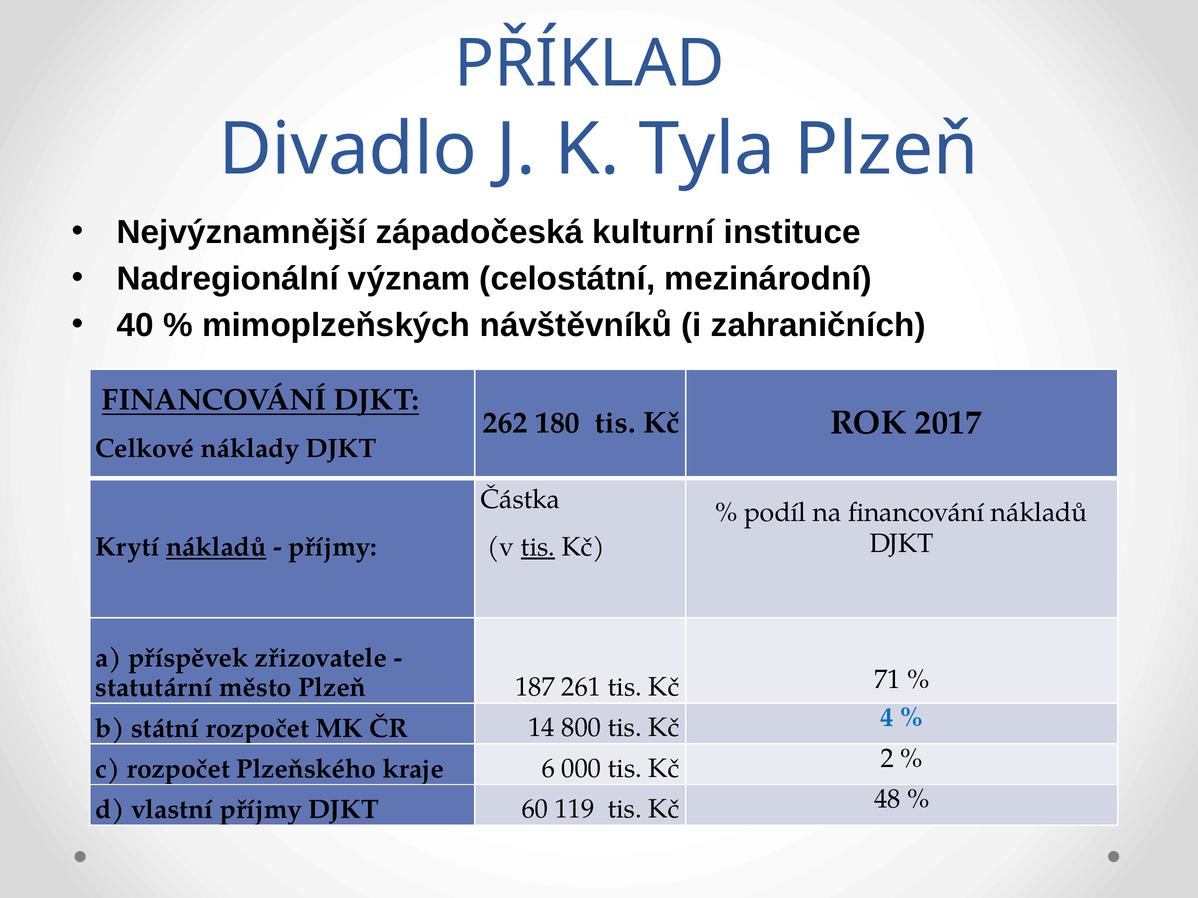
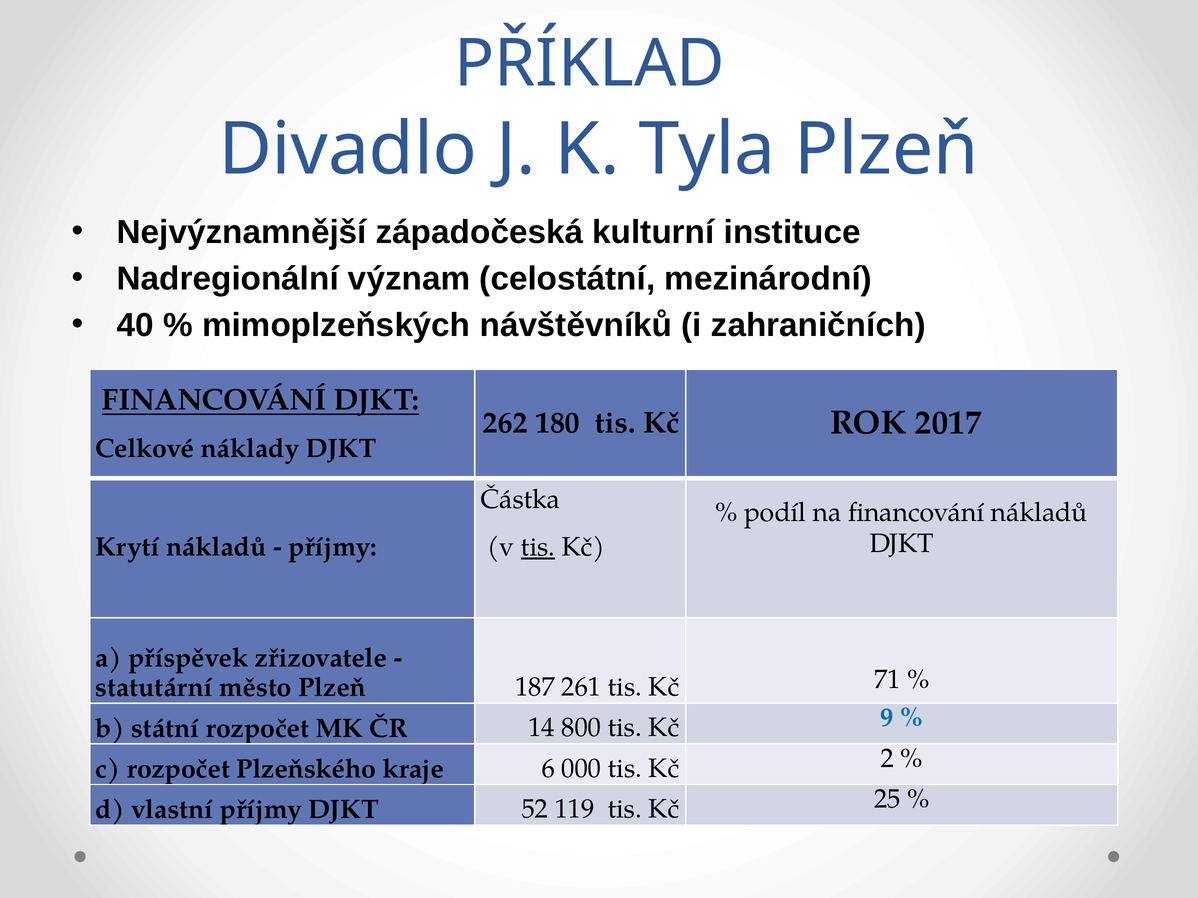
nákladů at (216, 547) underline: present -> none
4: 4 -> 9
60: 60 -> 52
48: 48 -> 25
